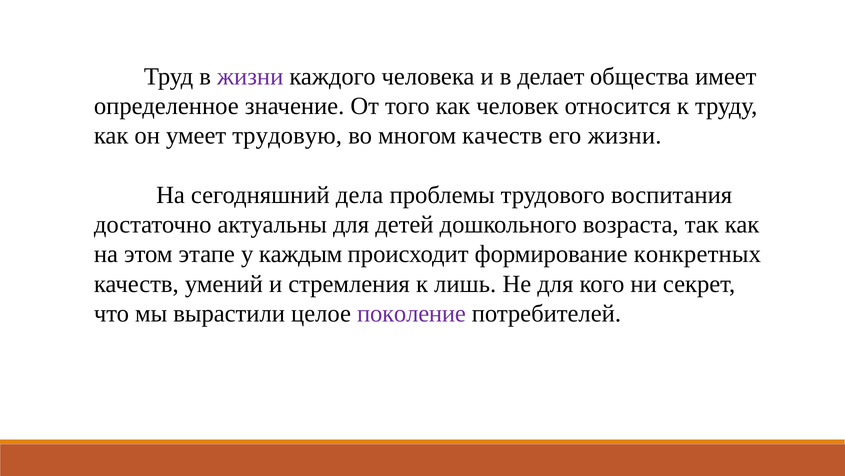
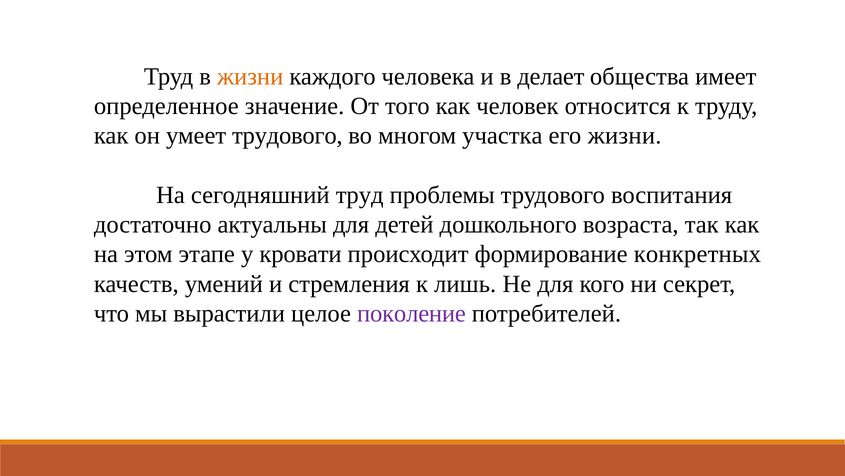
жизни at (250, 76) colour: purple -> orange
умеет трудовую: трудовую -> трудового
многом качеств: качеств -> участка
сегодняшний дела: дела -> труд
каждым: каждым -> кровати
